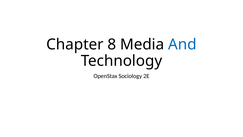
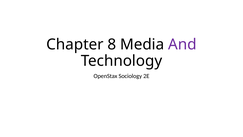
And colour: blue -> purple
